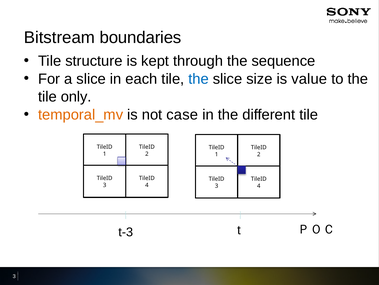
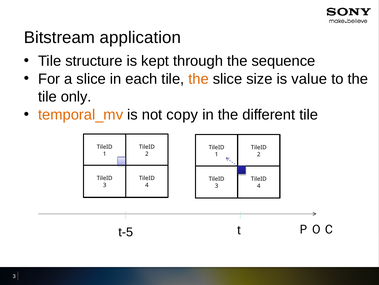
boundaries: boundaries -> application
the at (199, 79) colour: blue -> orange
case: case -> copy
t-3: t-3 -> t-5
